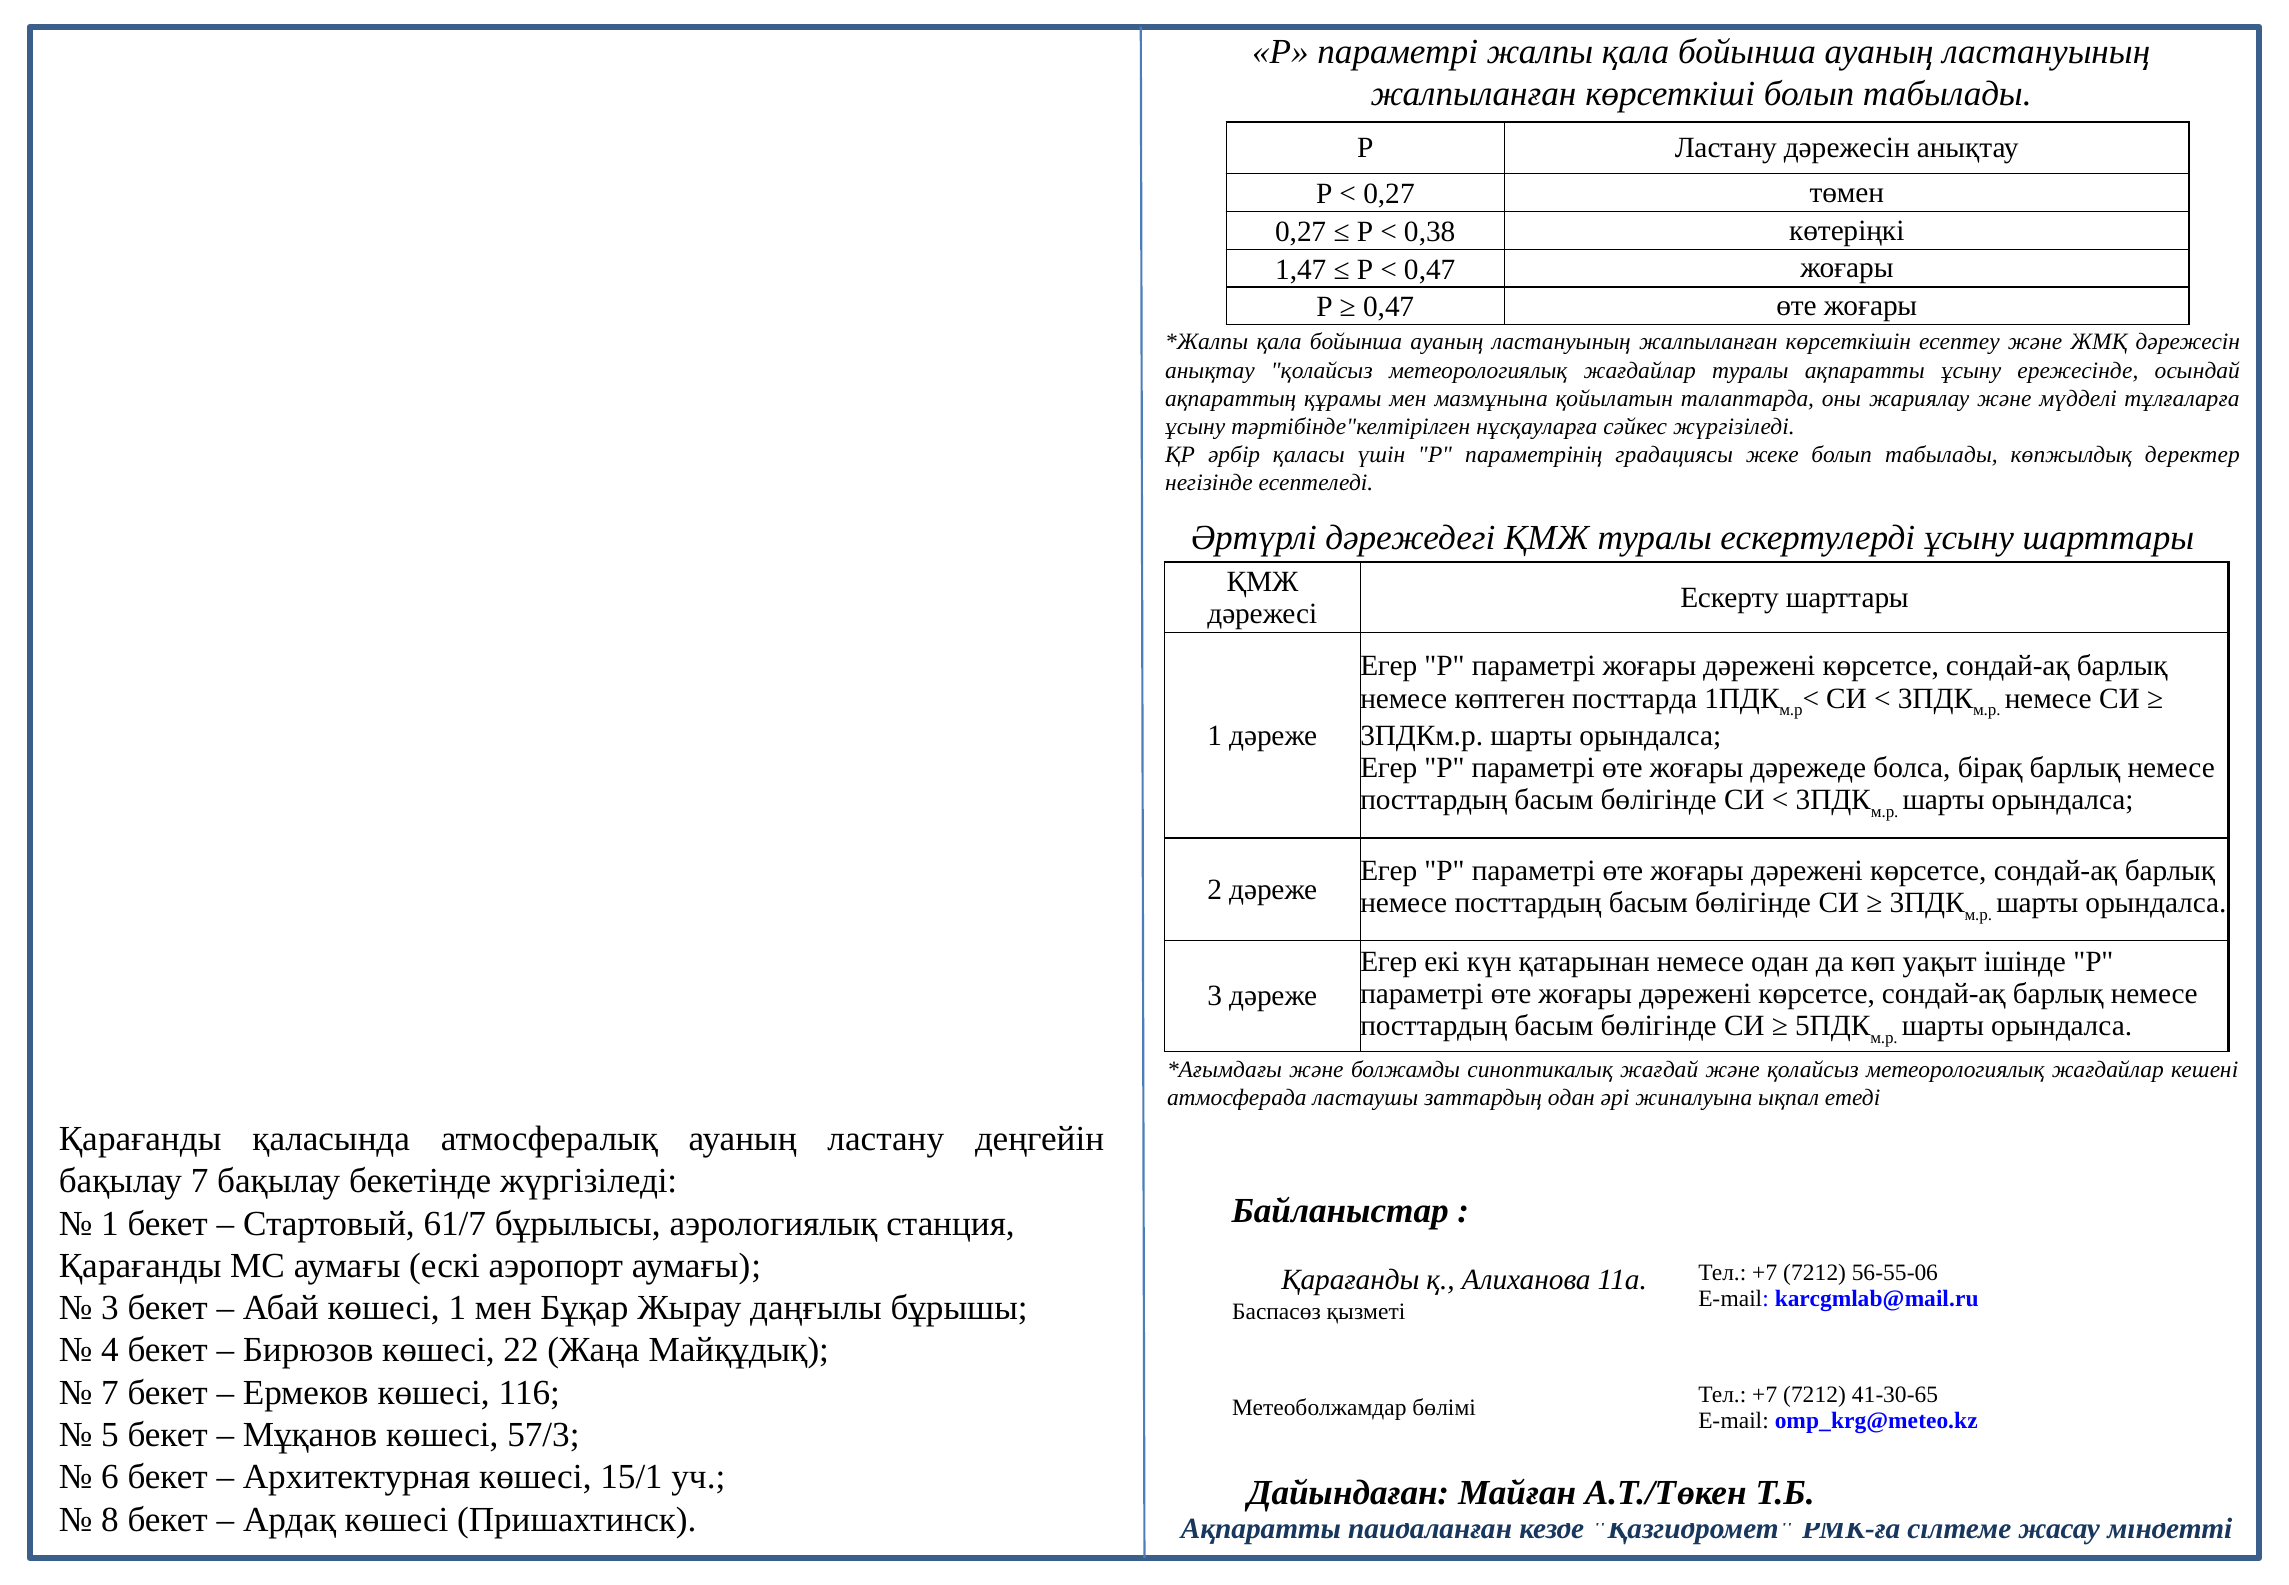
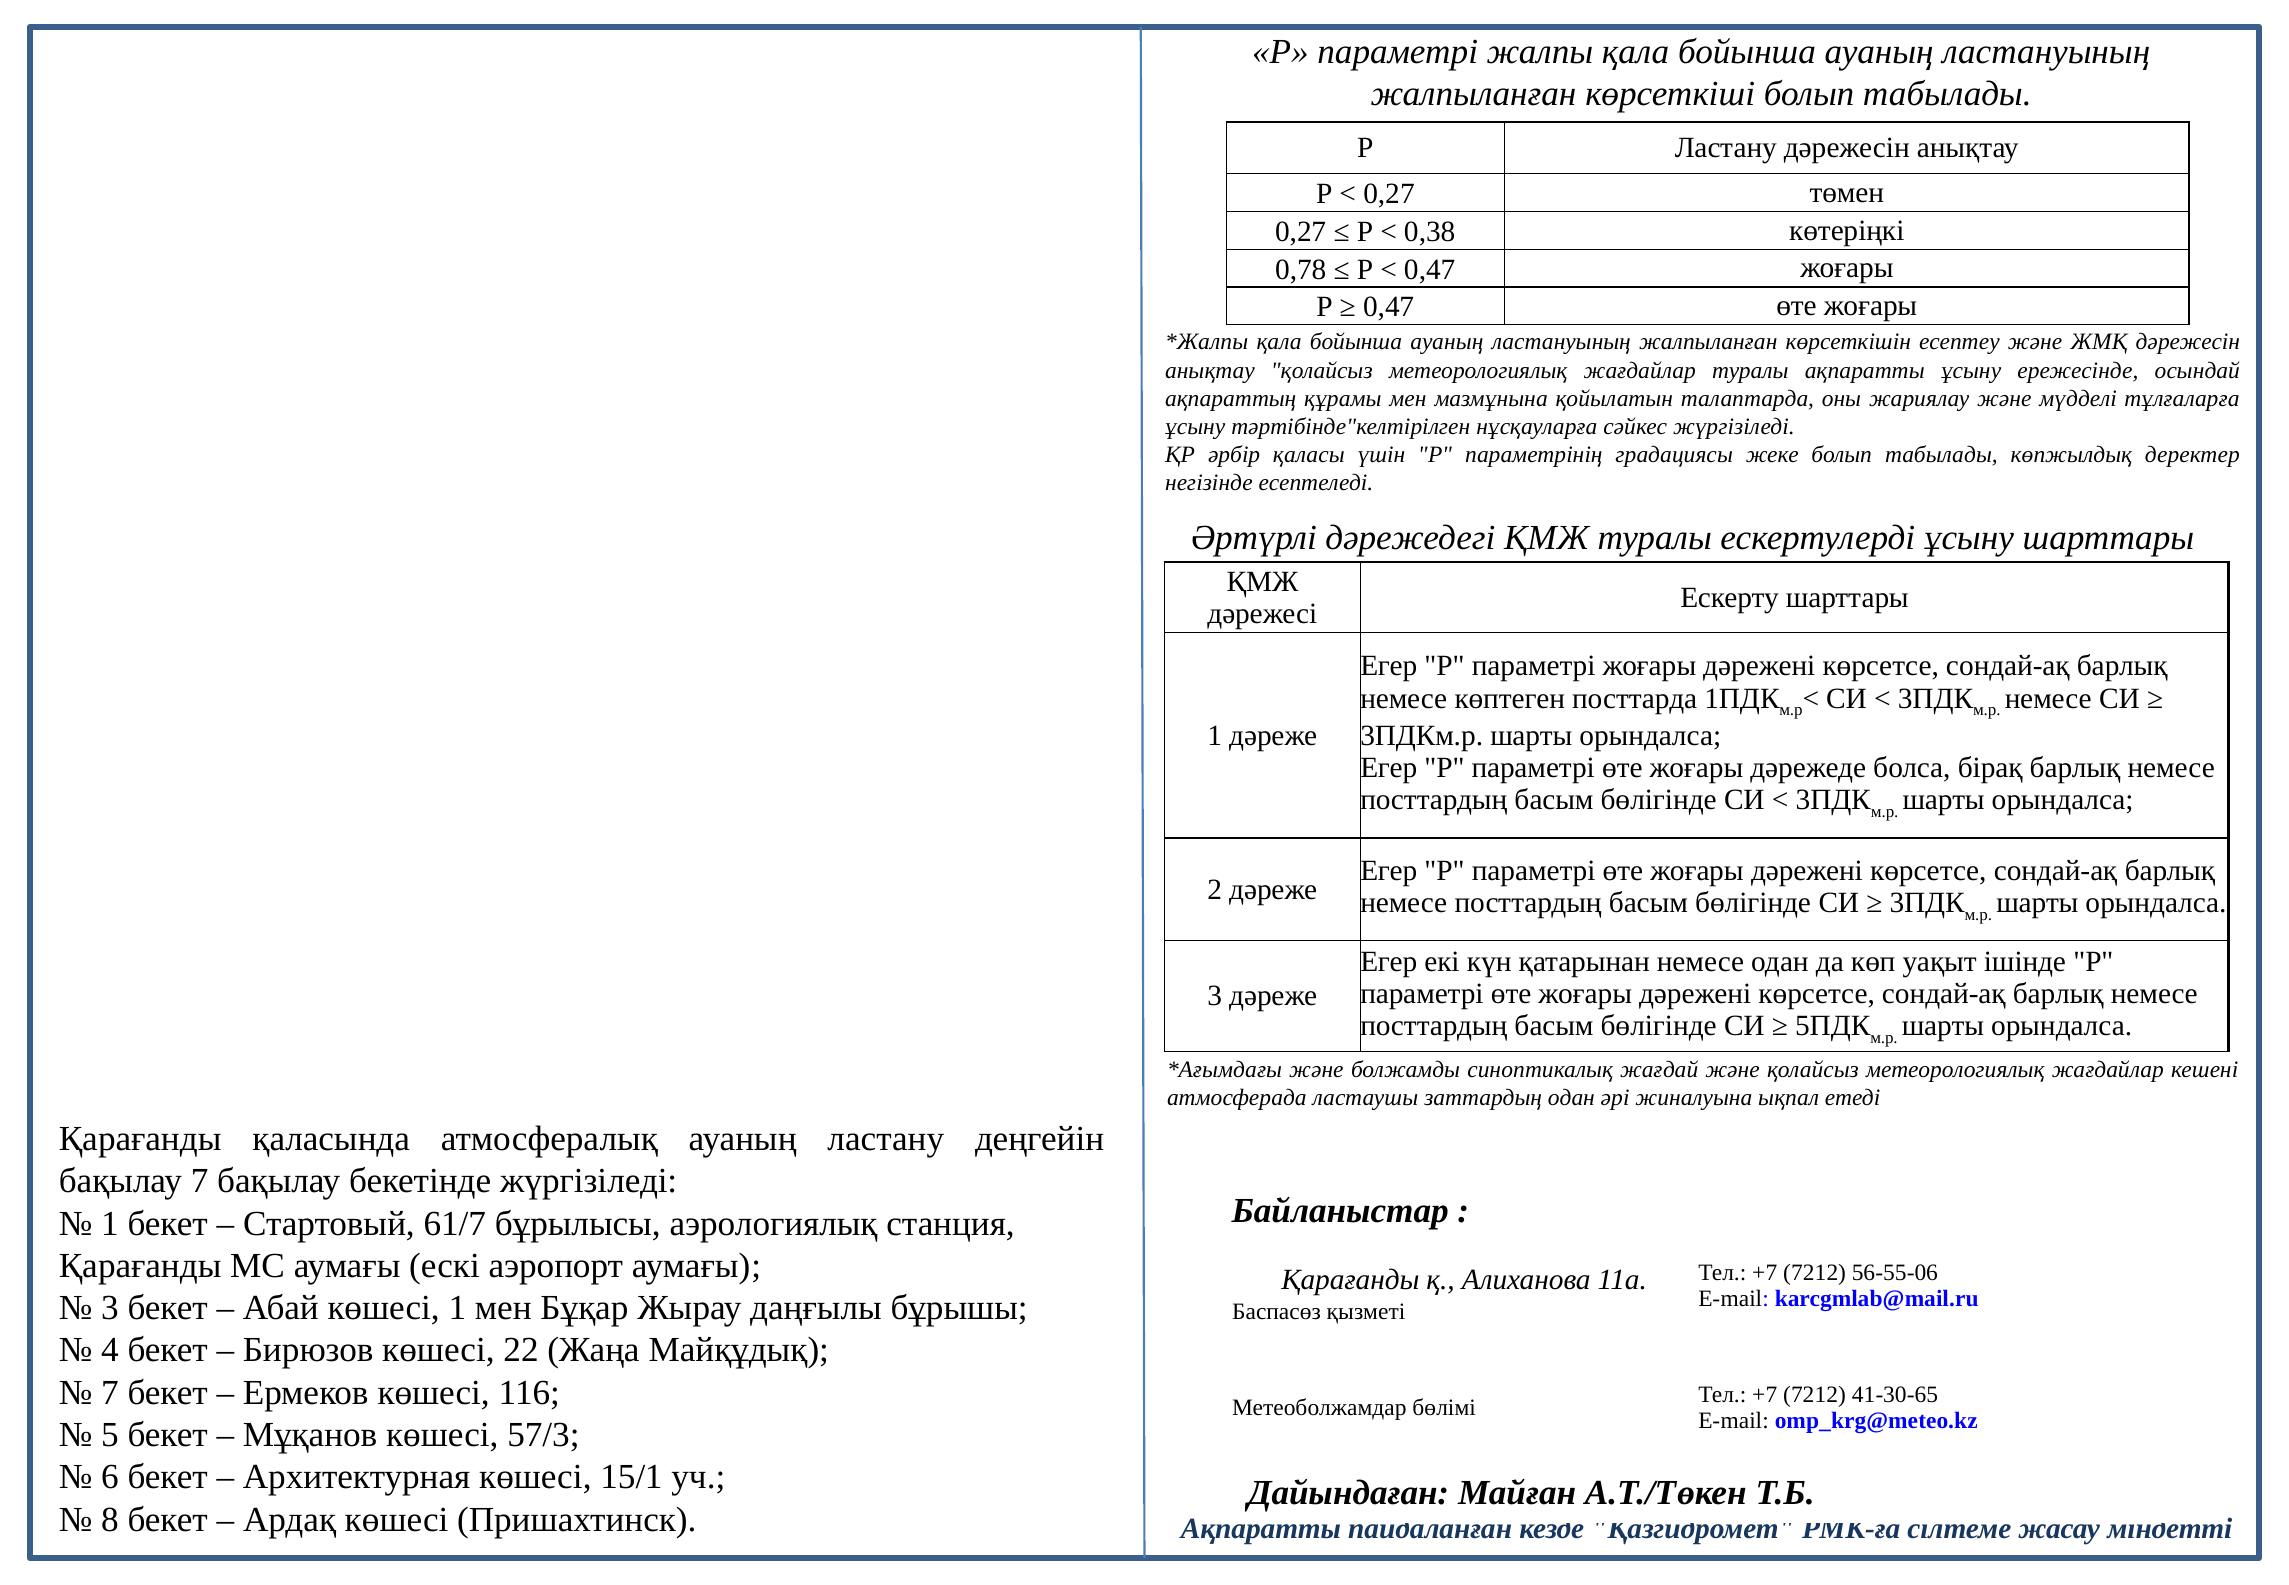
1,47: 1,47 -> 0,78
